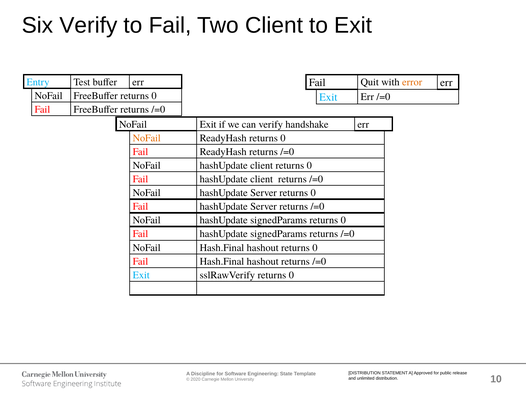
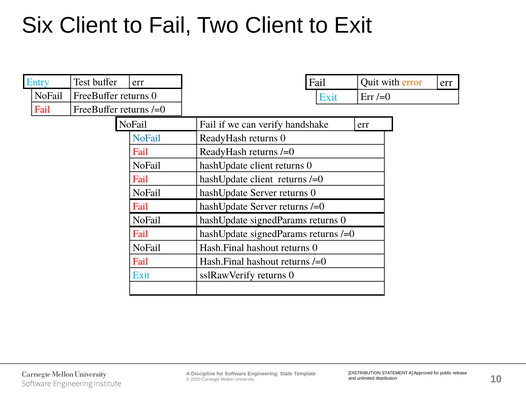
Six Verify: Verify -> Client
NoFail Exit: Exit -> Fail
NoFail at (147, 138) colour: orange -> blue
